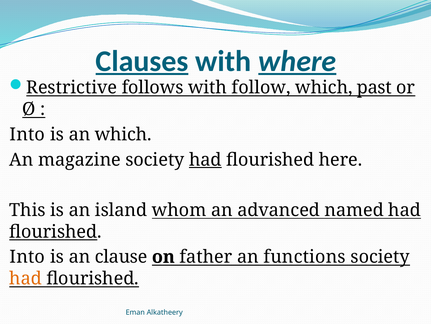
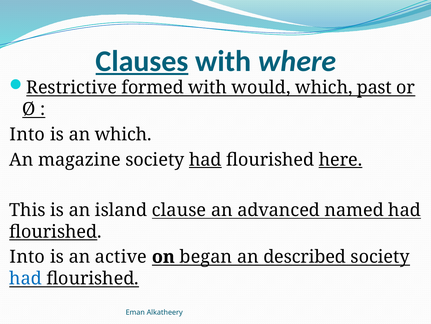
where underline: present -> none
follows: follows -> formed
follow: follow -> would
here underline: none -> present
whom: whom -> clause
clause: clause -> active
father: father -> began
functions: functions -> described
had at (26, 278) colour: orange -> blue
